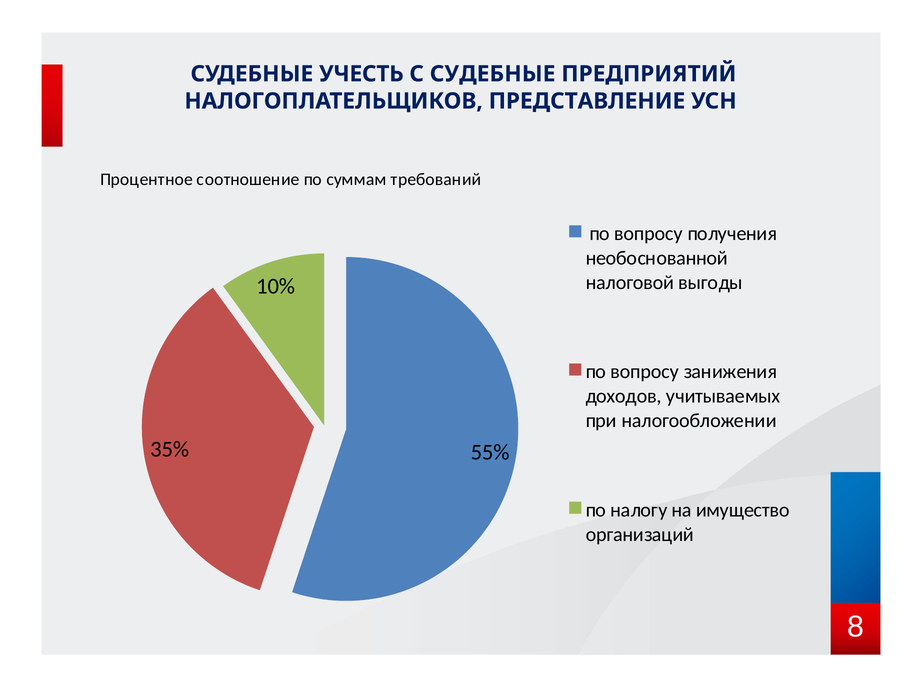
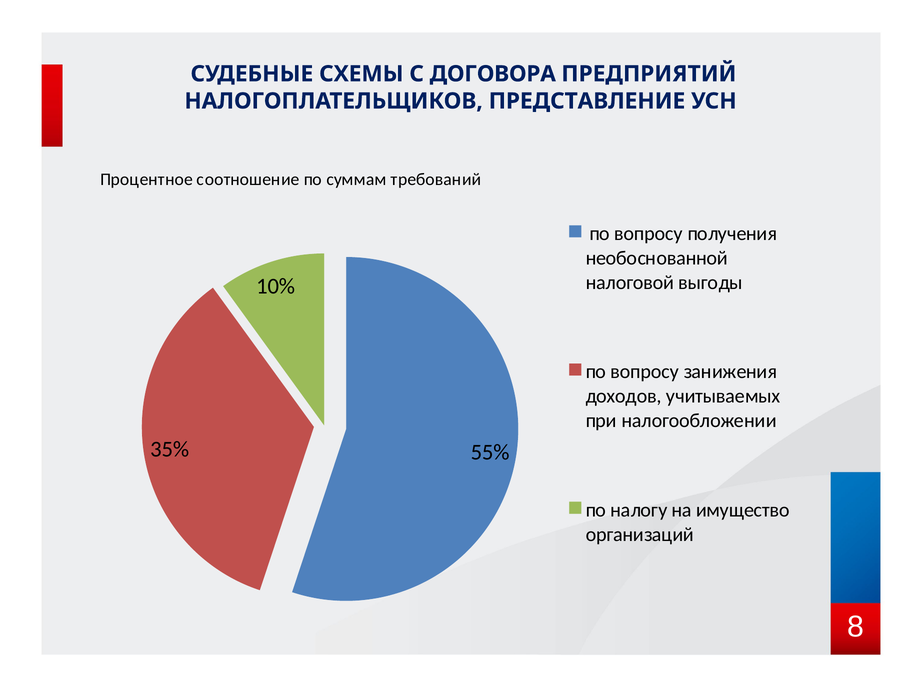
УЧЕСТЬ: УЧЕСТЬ -> СХЕМЫ
С СУДЕБНЫЕ: СУДЕБНЫЕ -> ДОГОВОРА
